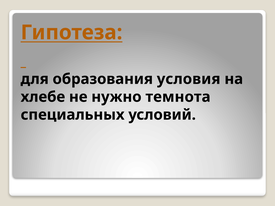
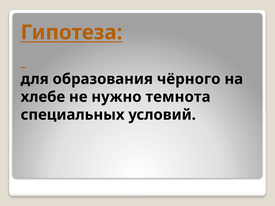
условия: условия -> чёрного
